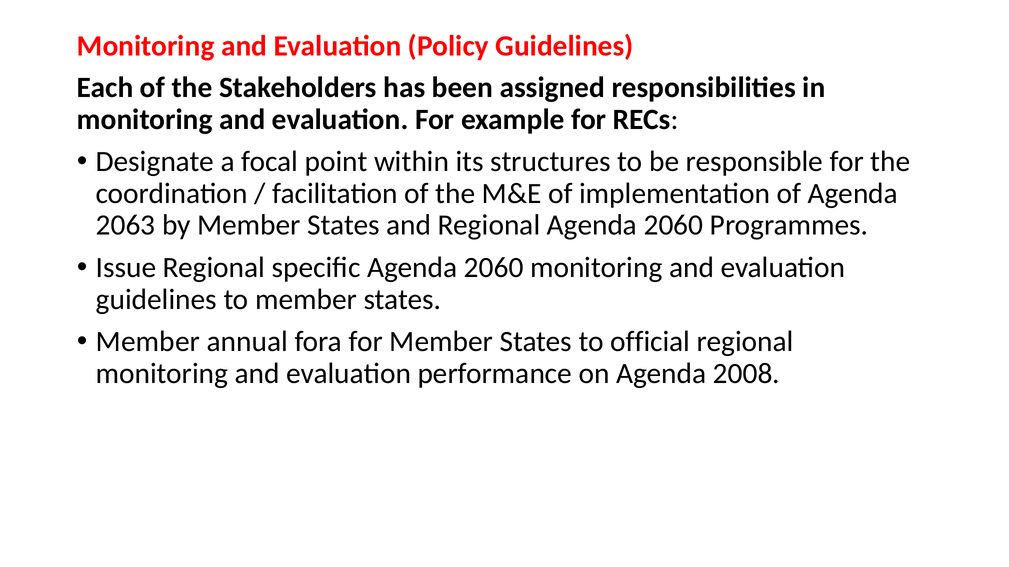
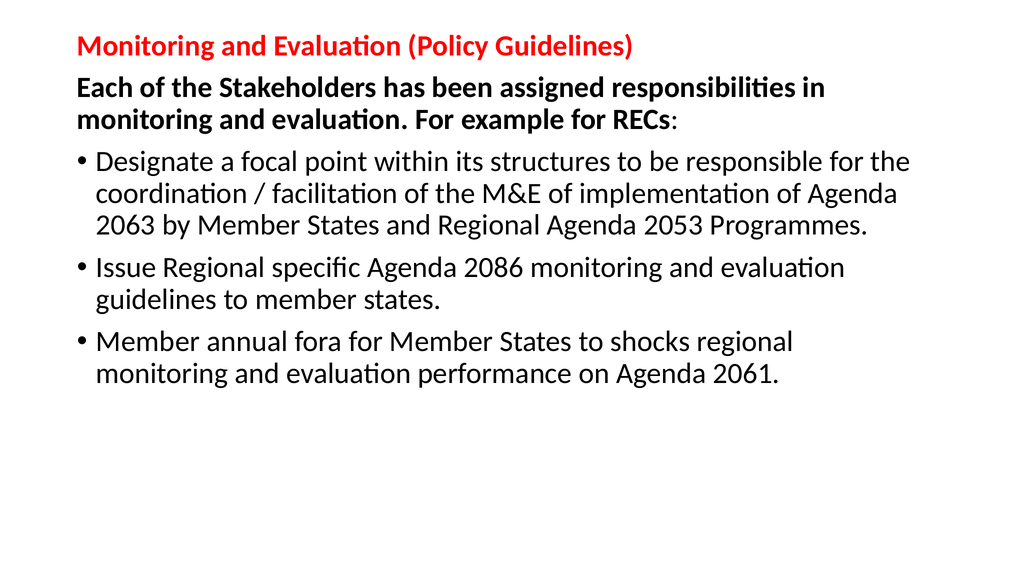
Regional Agenda 2060: 2060 -> 2053
specific Agenda 2060: 2060 -> 2086
official: official -> shocks
2008: 2008 -> 2061
